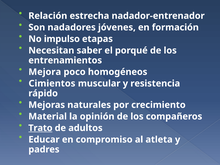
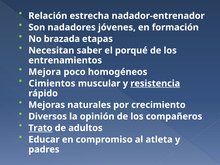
impulso: impulso -> brazada
resistencia underline: none -> present
Material: Material -> Diversos
